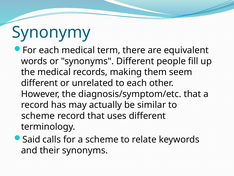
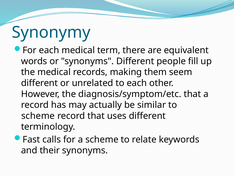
Said: Said -> Fast
